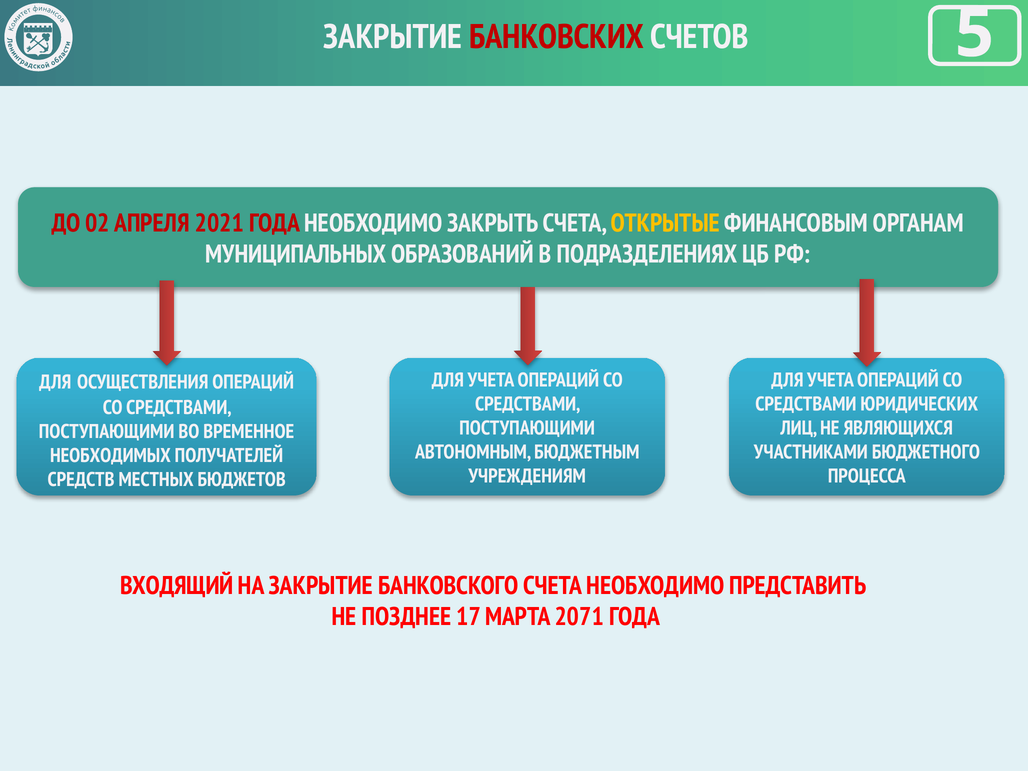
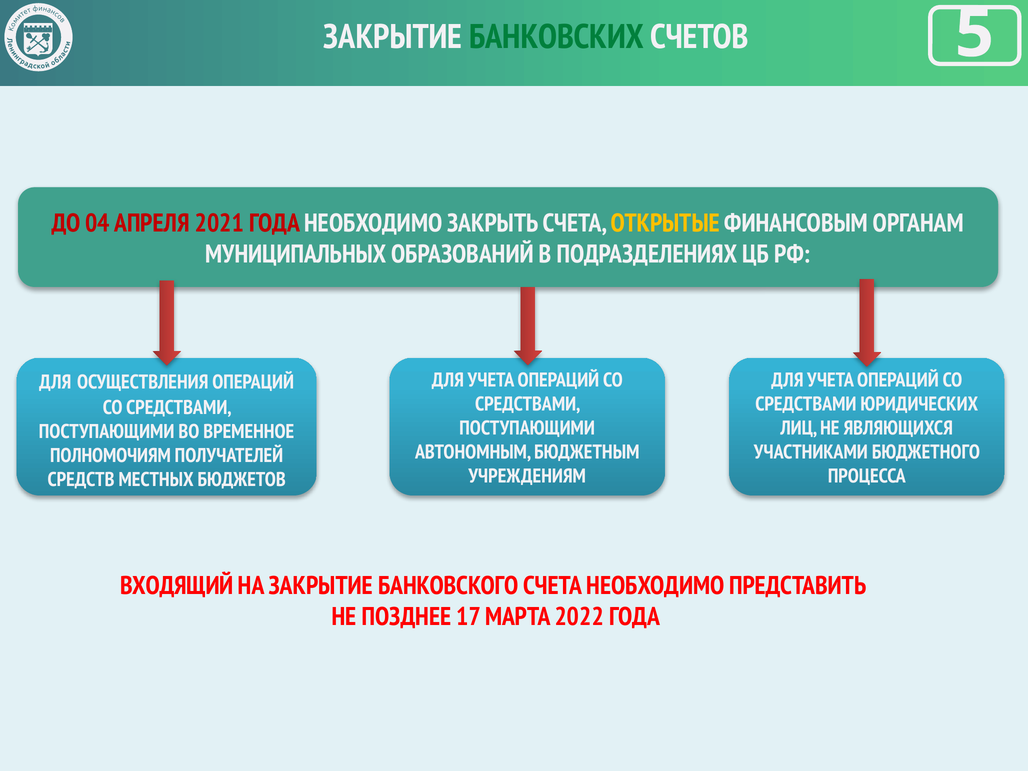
БАНКОВСКИХ colour: red -> green
02: 02 -> 04
НЕОБХОДИМЫХ: НЕОБХОДИМЫХ -> ПОЛНОМОЧИЯМ
2071: 2071 -> 2022
